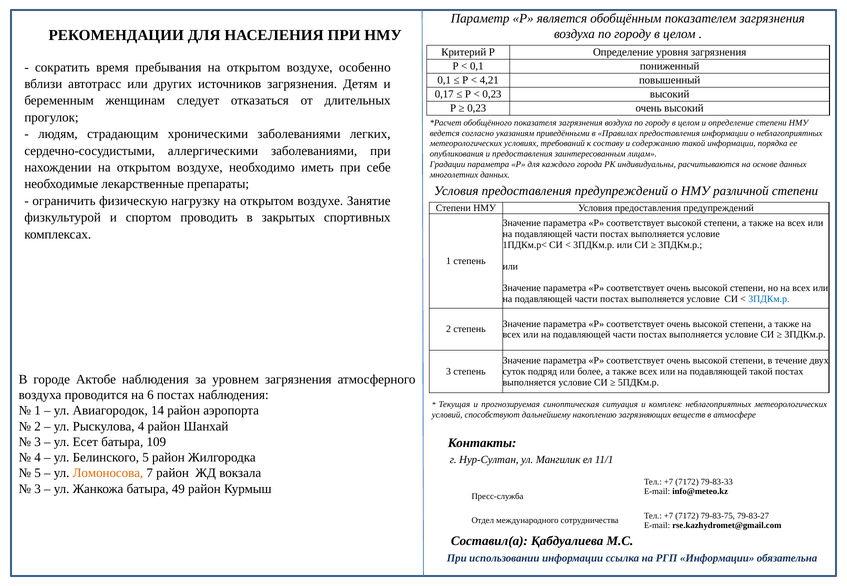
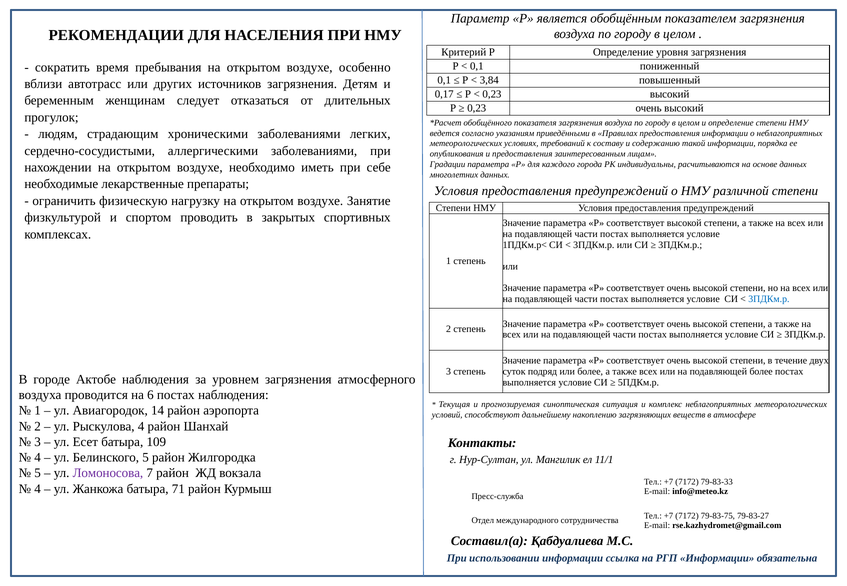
4,21: 4,21 -> 3,84
подавляющей такой: такой -> более
Ломоносова colour: orange -> purple
3 at (38, 489): 3 -> 4
49: 49 -> 71
